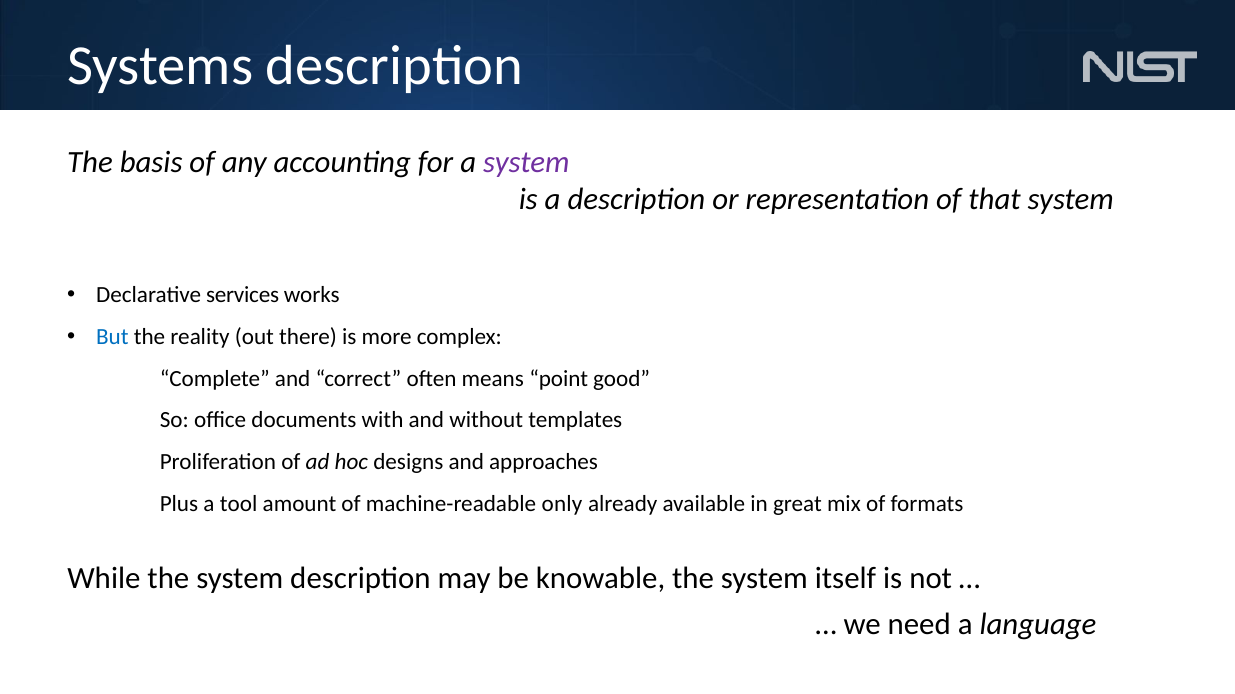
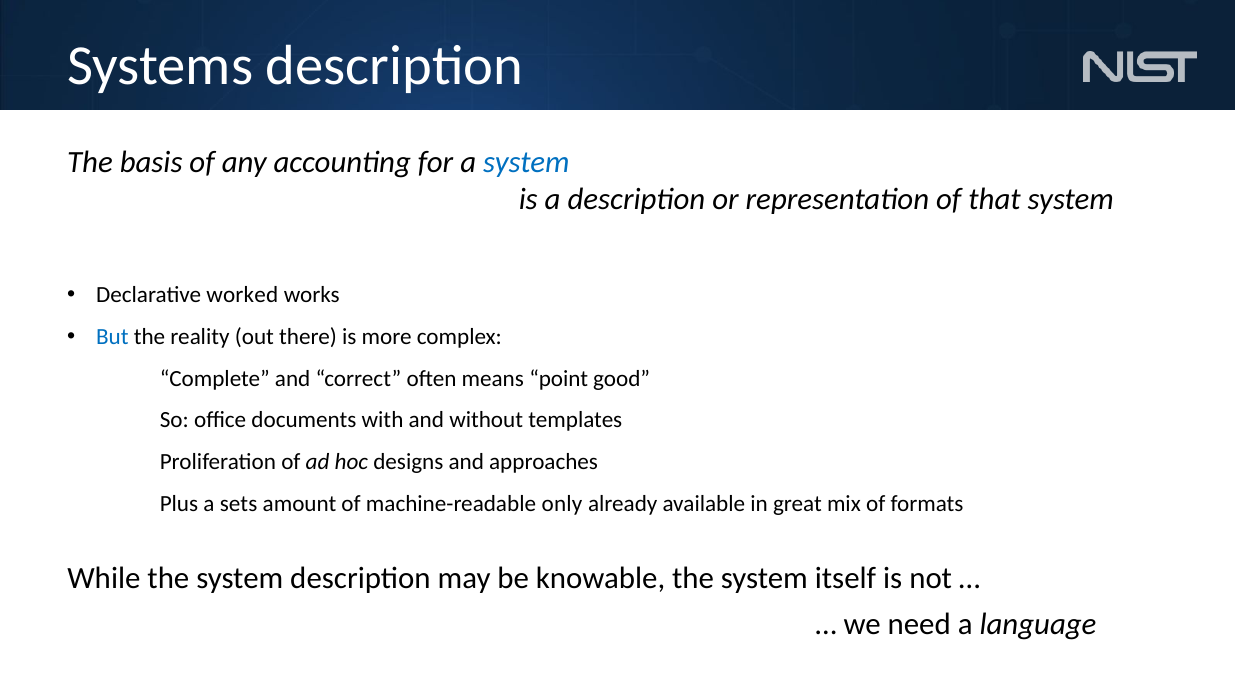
system at (526, 162) colour: purple -> blue
services: services -> worked
tool: tool -> sets
